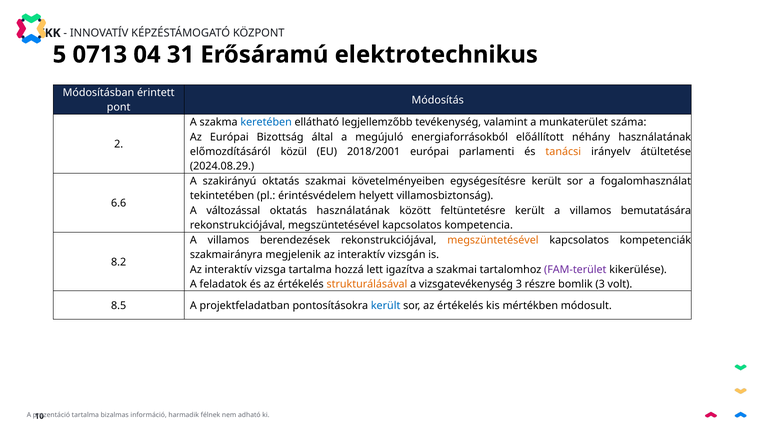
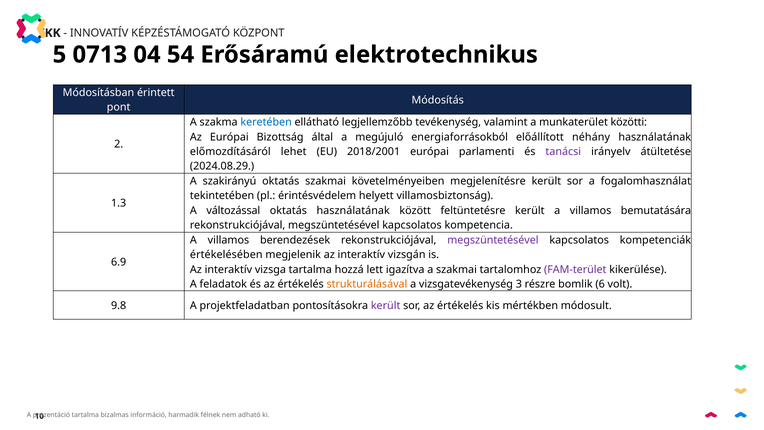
31: 31 -> 54
száma: száma -> közötti
közül: közül -> lehet
tanácsi colour: orange -> purple
egységesítésre: egységesítésre -> megjelenítésre
6.6: 6.6 -> 1.3
megszüntetésével at (493, 240) colour: orange -> purple
szakmairányra: szakmairányra -> értékelésében
8.2: 8.2 -> 6.9
bomlik 3: 3 -> 6
8.5: 8.5 -> 9.8
került at (386, 306) colour: blue -> purple
